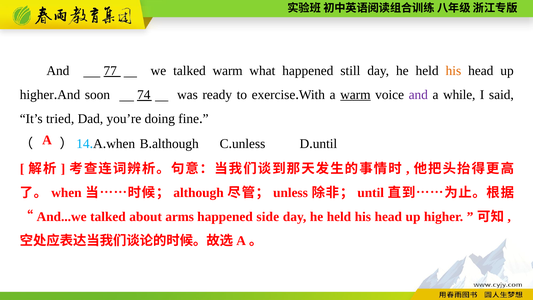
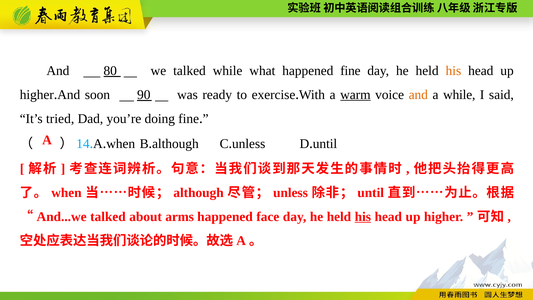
77: 77 -> 80
talked warm: warm -> while
happened still: still -> fine
74: 74 -> 90
and at (418, 95) colour: purple -> orange
side: side -> face
his at (363, 217) underline: none -> present
